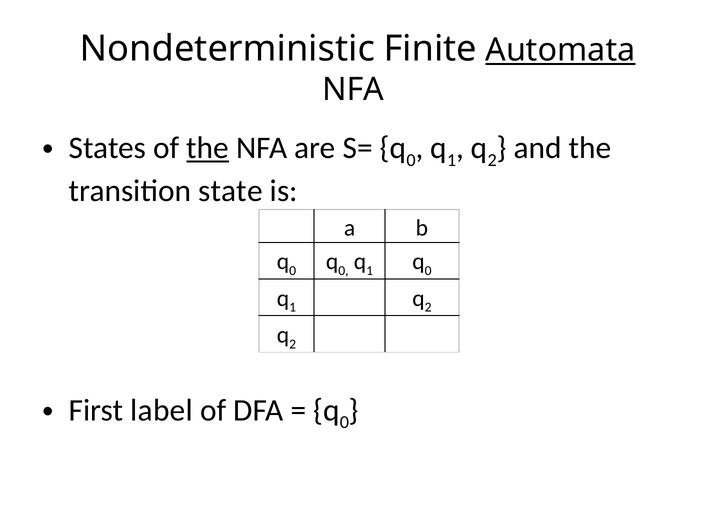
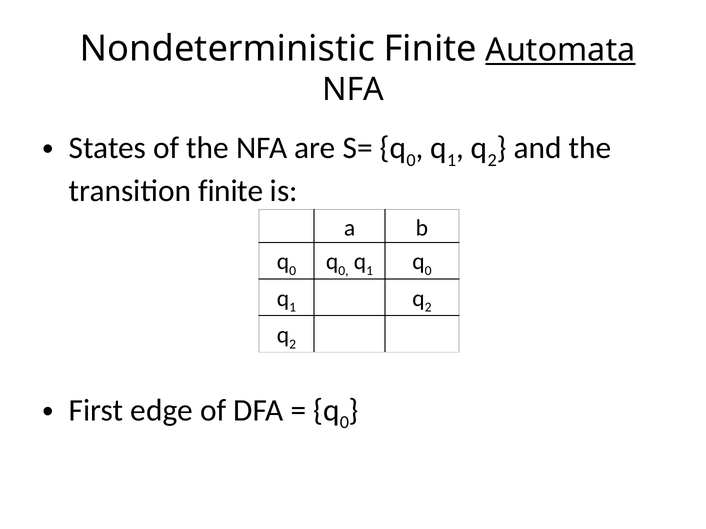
the at (208, 148) underline: present -> none
transition state: state -> finite
label: label -> edge
